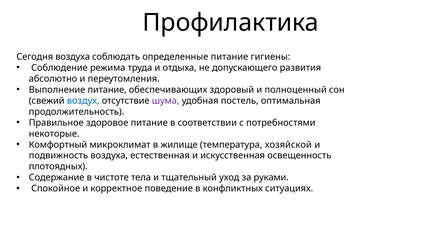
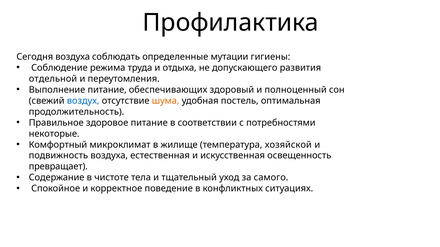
определенные питание: питание -> мутации
абсолютно: абсолютно -> отдельной
шума colour: purple -> orange
плотоядных: плотоядных -> превращает
руками: руками -> самого
